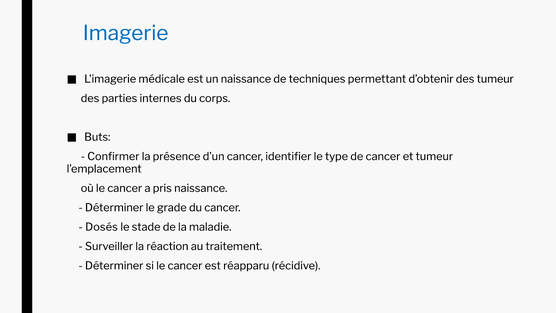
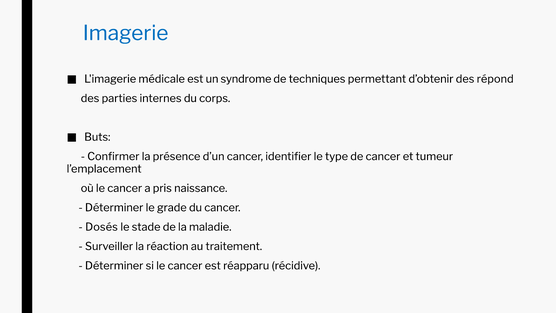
un naissance: naissance -> syndrome
des tumeur: tumeur -> répond
